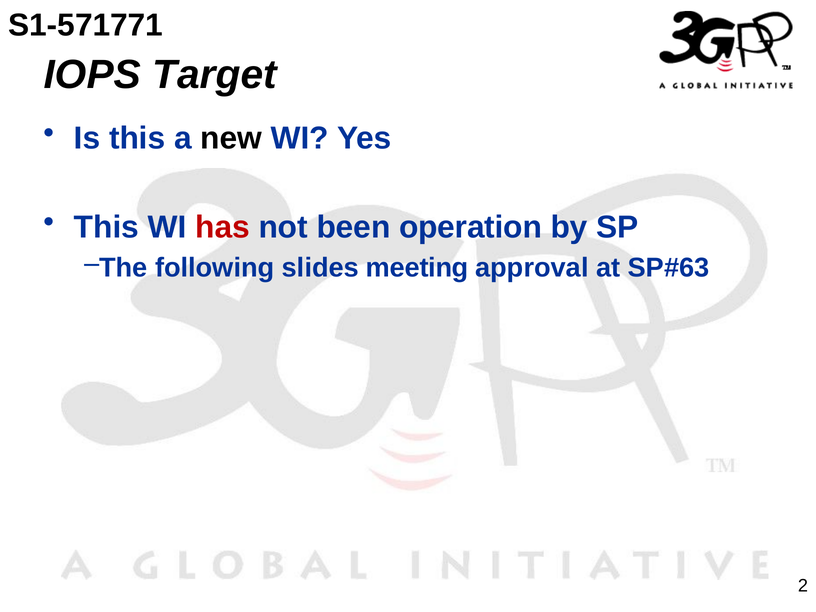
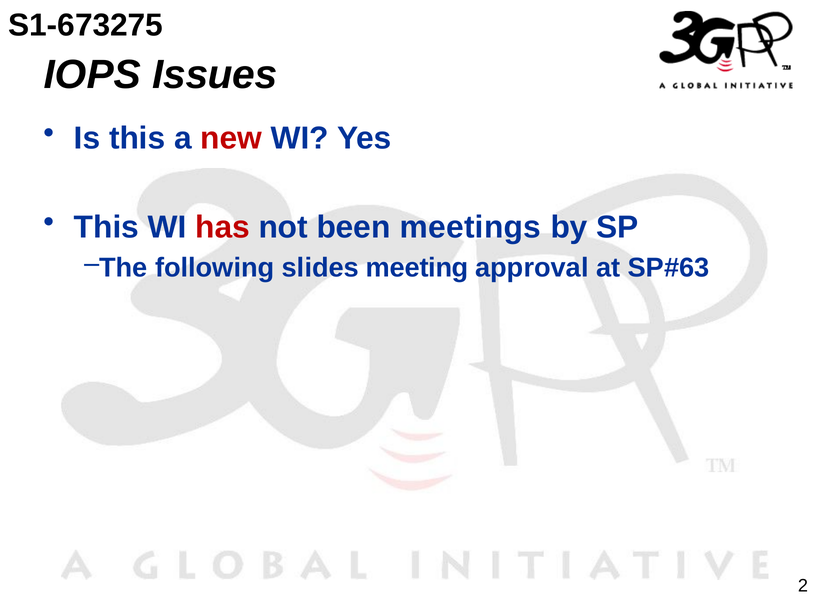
S1-571771: S1-571771 -> S1-673275
Target: Target -> Issues
new colour: black -> red
operation: operation -> meetings
